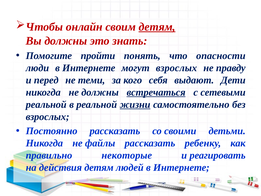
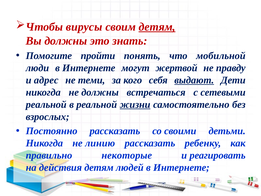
онлайн: онлайн -> вирусы
опасности: опасности -> мобильной
могут взрослых: взрослых -> жертвой
перед: перед -> адрес
выдают underline: none -> present
встречаться underline: present -> none
файлы: файлы -> линию
